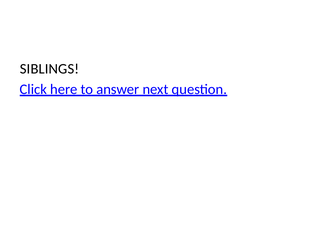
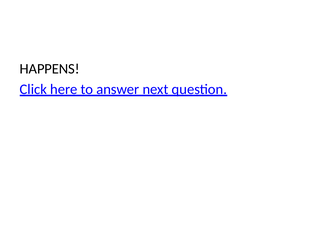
SIBLINGS: SIBLINGS -> HAPPENS
